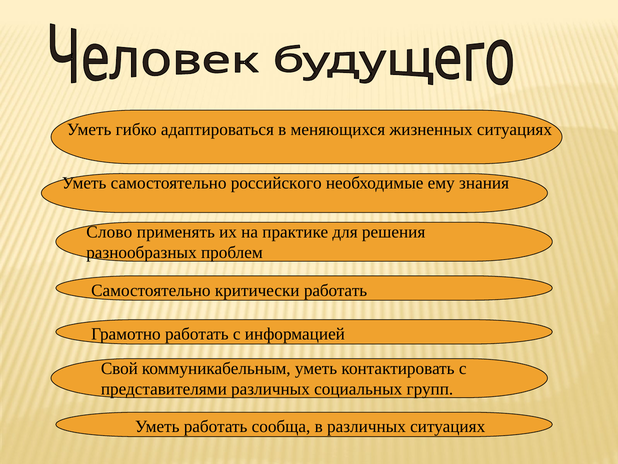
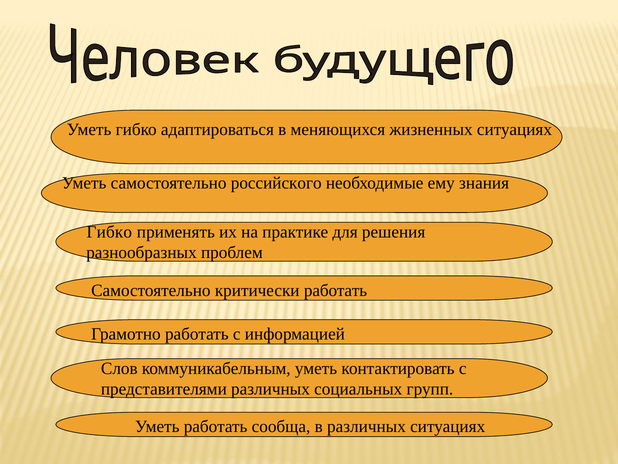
Слово at (109, 232): Слово -> Гибко
Свой: Свой -> Слов
